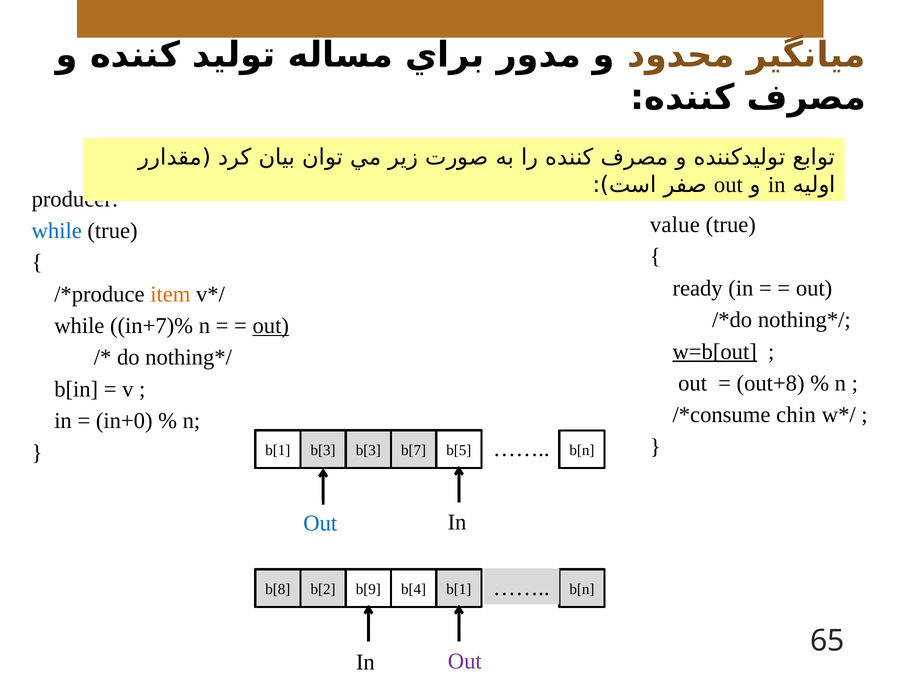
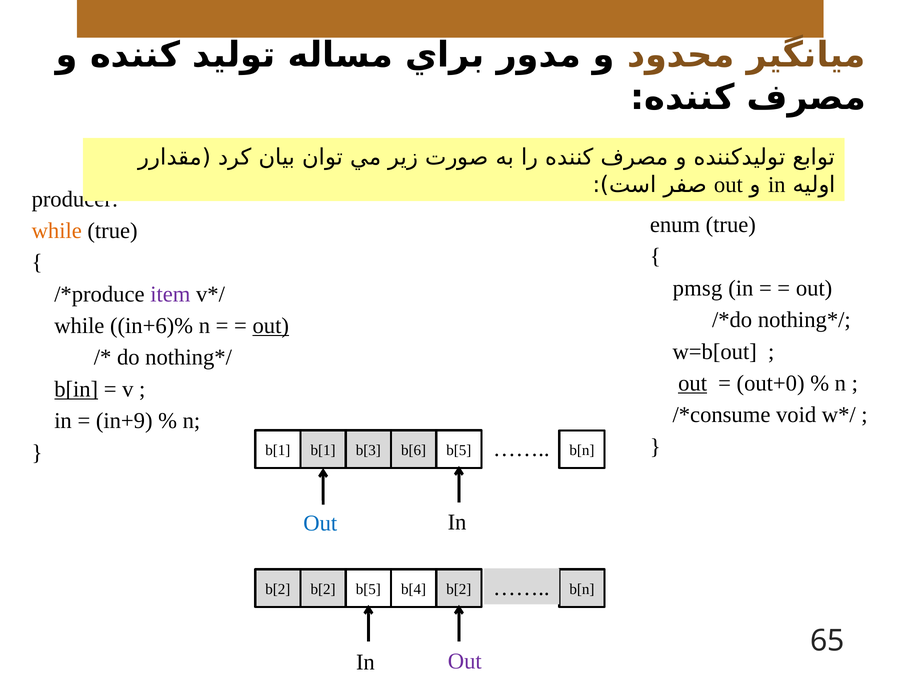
value: value -> enum
while at (57, 231) colour: blue -> orange
ready: ready -> pmsg
item colour: orange -> purple
in+7)%: in+7)% -> in+6)%
w=b[out underline: present -> none
out at (693, 383) underline: none -> present
out+8: out+8 -> out+0
b[in underline: none -> present
chin: chin -> void
in+0: in+0 -> in+9
b[1 b[3: b[3 -> b[1
b[7: b[7 -> b[6
b[8 at (278, 589): b[8 -> b[2
b[2 b[9: b[9 -> b[5
b[4 b[1: b[1 -> b[2
